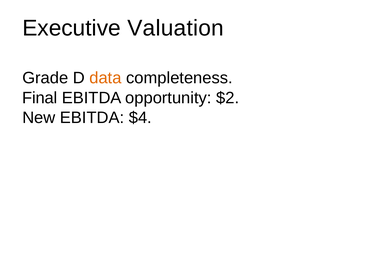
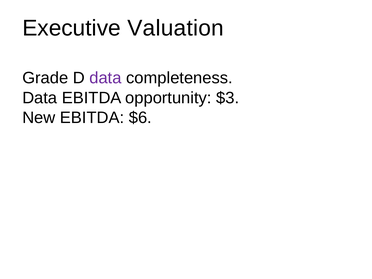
data at (105, 78) colour: orange -> purple
Final at (40, 98): Final -> Data
$2: $2 -> $3
$4: $4 -> $6
